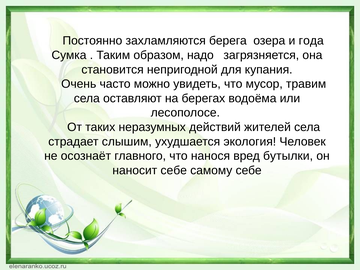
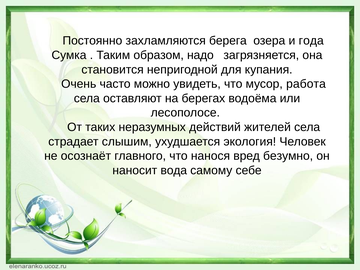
травим: травим -> работа
бутылки: бутылки -> безумно
наносит себе: себе -> вода
